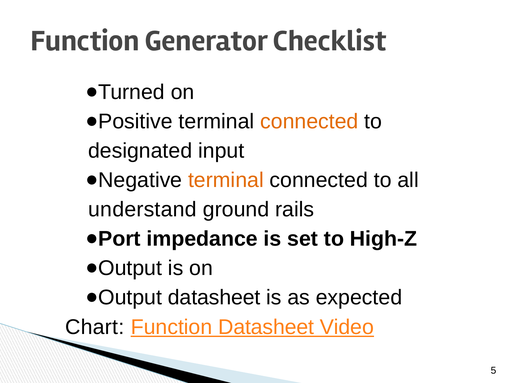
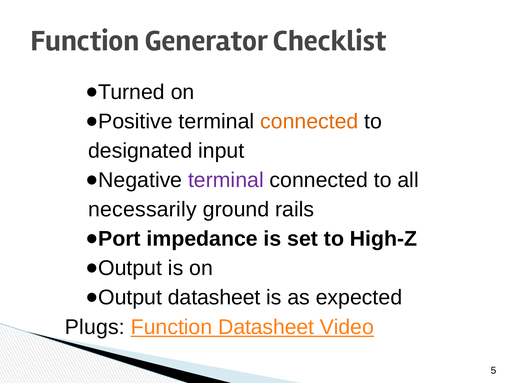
terminal at (226, 180) colour: orange -> purple
understand: understand -> necessarily
Chart: Chart -> Plugs
